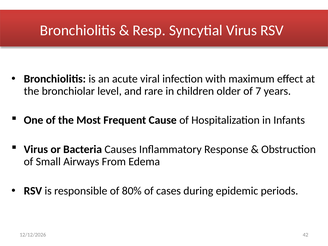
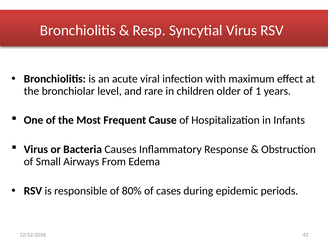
7: 7 -> 1
